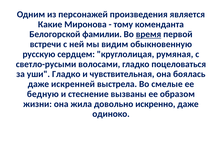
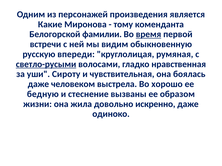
сердцем: сердцем -> впереди
светло-русыми underline: none -> present
поцеловаться: поцеловаться -> нравственная
уши Гладко: Гладко -> Сироту
искренней: искренней -> человеком
смелые: смелые -> хорошо
